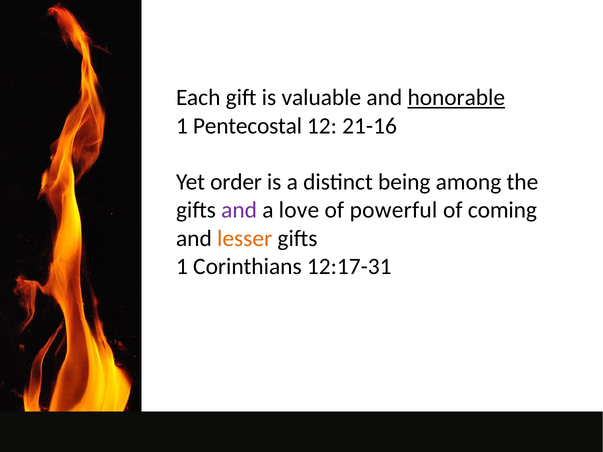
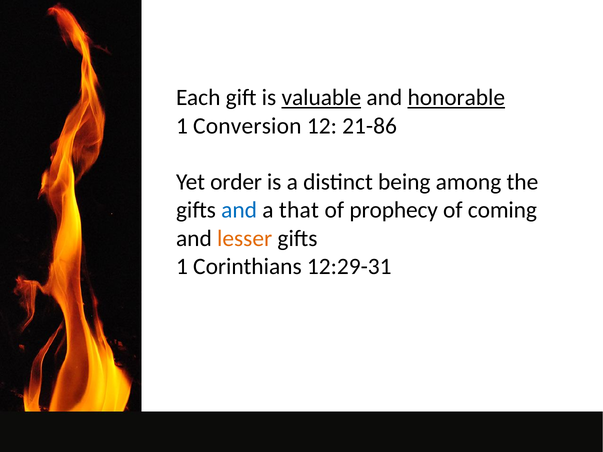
valuable underline: none -> present
Pentecostal: Pentecostal -> Conversion
21-16: 21-16 -> 21-86
and at (239, 210) colour: purple -> blue
love: love -> that
powerful: powerful -> prophecy
12:17-31: 12:17-31 -> 12:29-31
